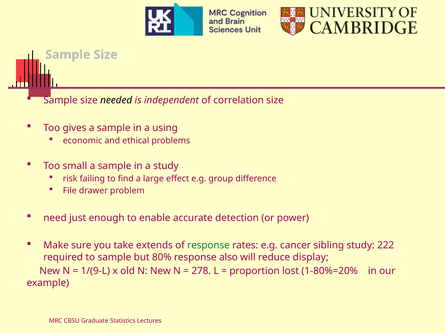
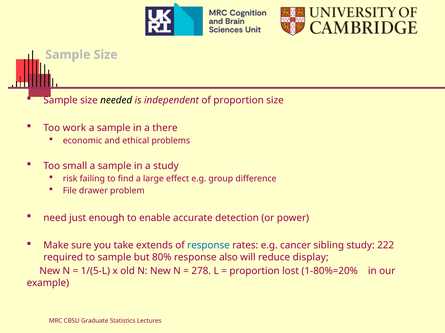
of correlation: correlation -> proportion
gives: gives -> work
using: using -> there
response at (209, 246) colour: green -> blue
1/(9-L: 1/(9-L -> 1/(5-L
